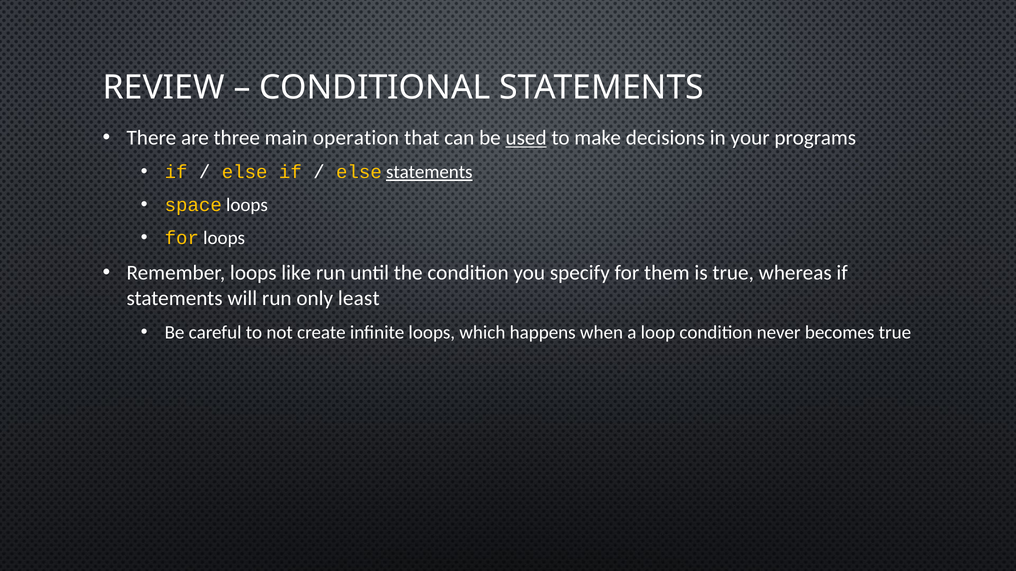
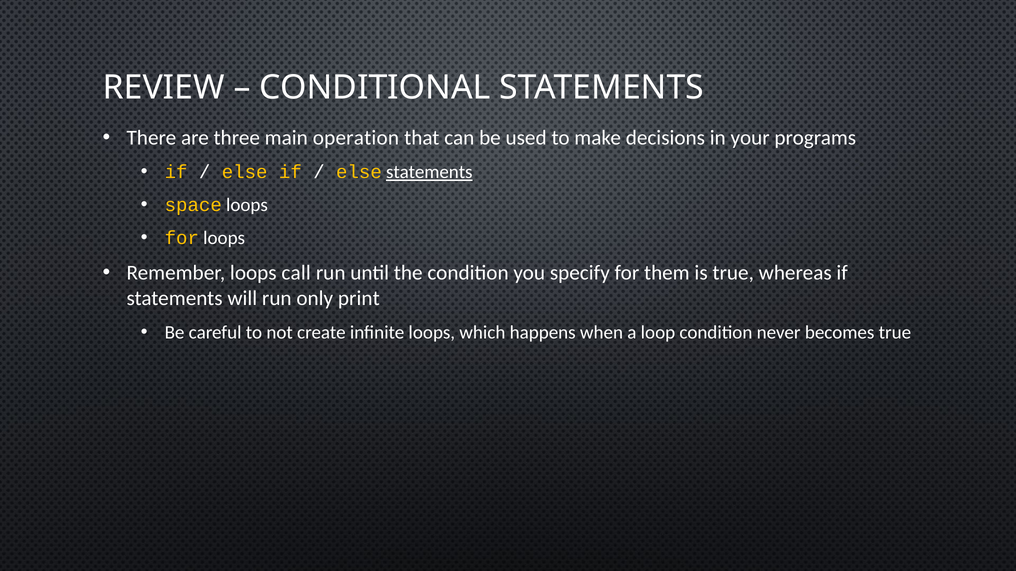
used underline: present -> none
like: like -> call
least: least -> print
